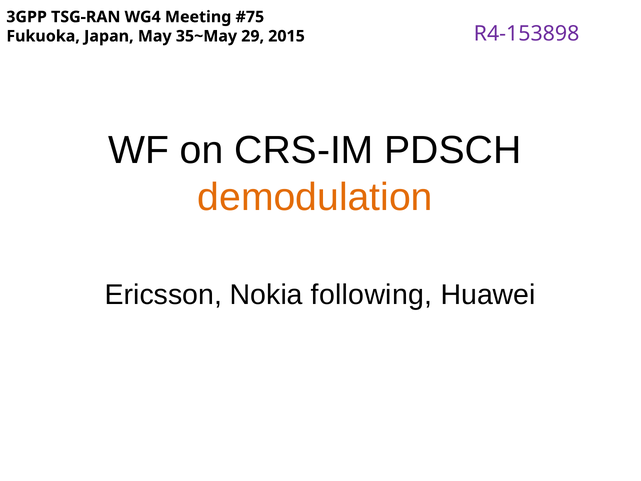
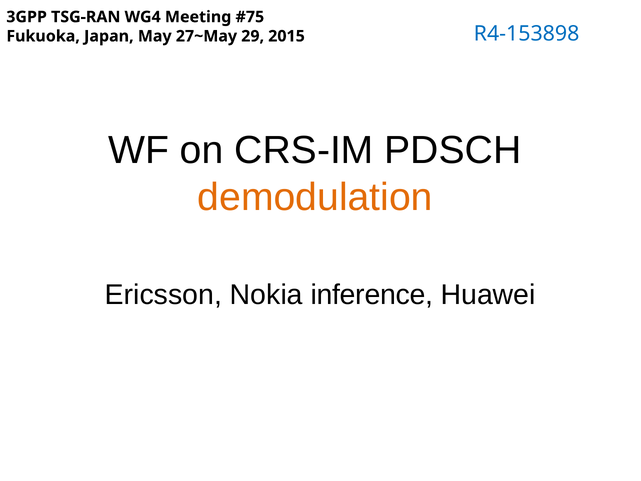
R4-153898 colour: purple -> blue
35~May: 35~May -> 27~May
following: following -> inference
